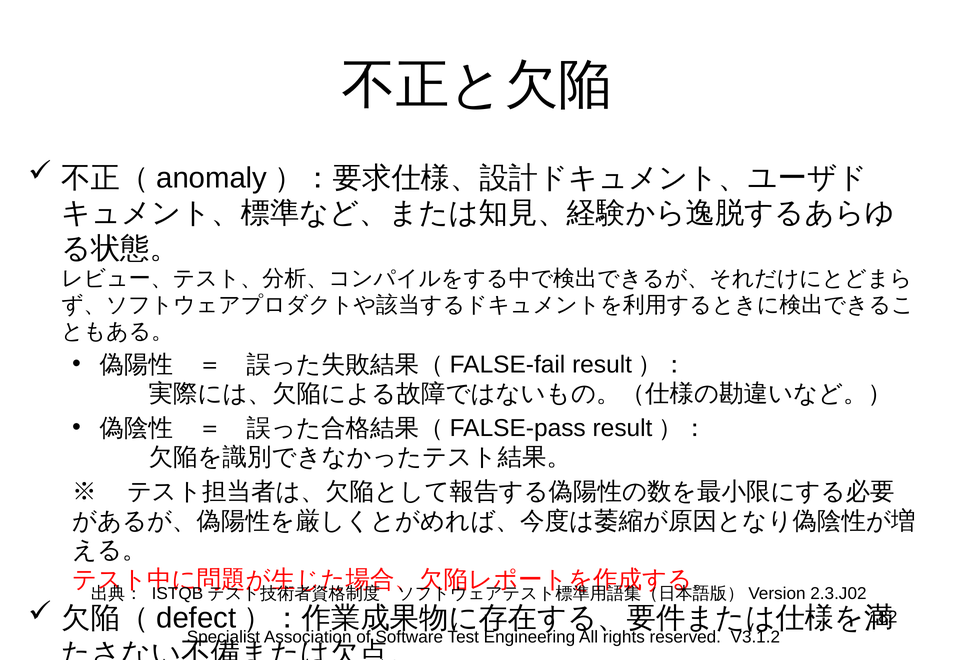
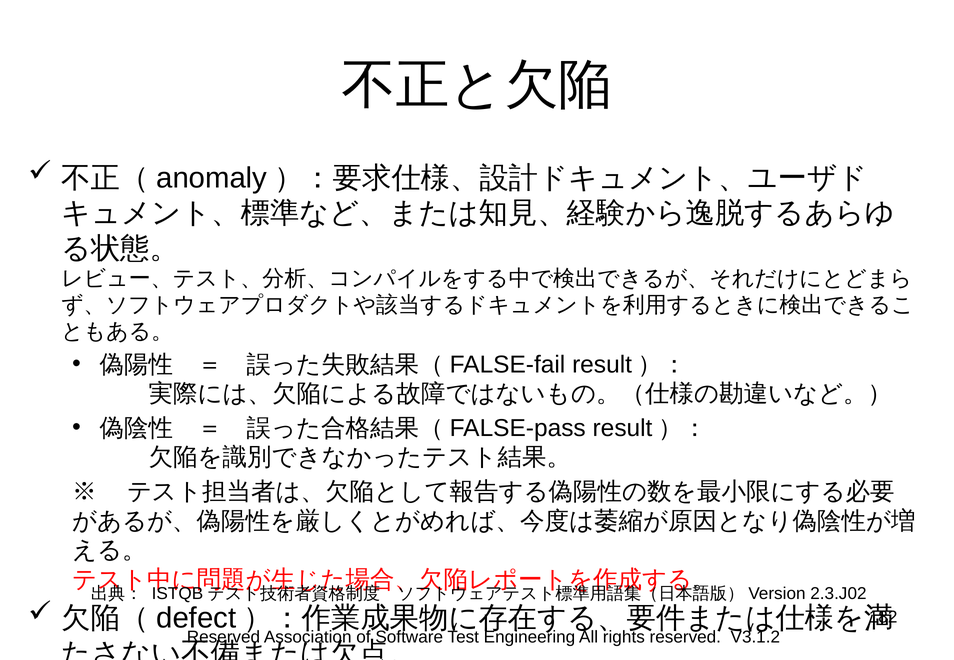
Specialist at (223, 637): Specialist -> Reserved
